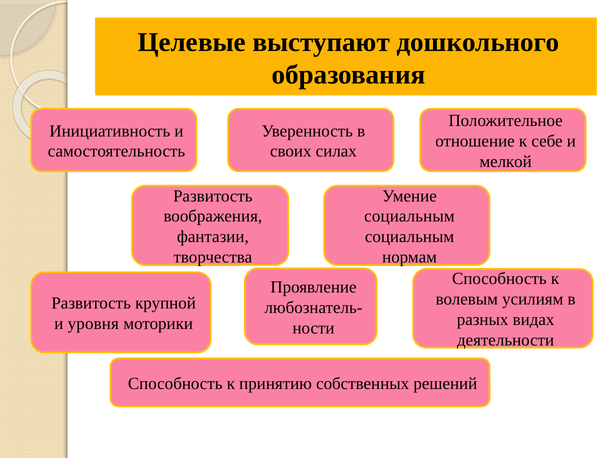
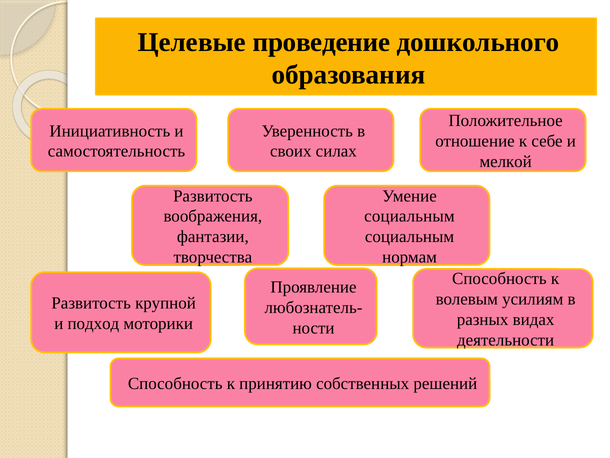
выступают: выступают -> проведение
уровня: уровня -> подход
